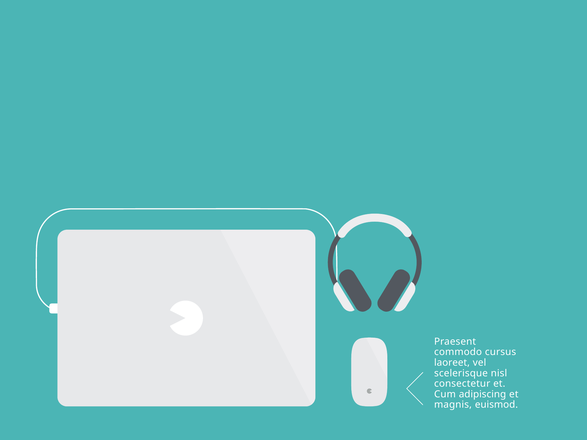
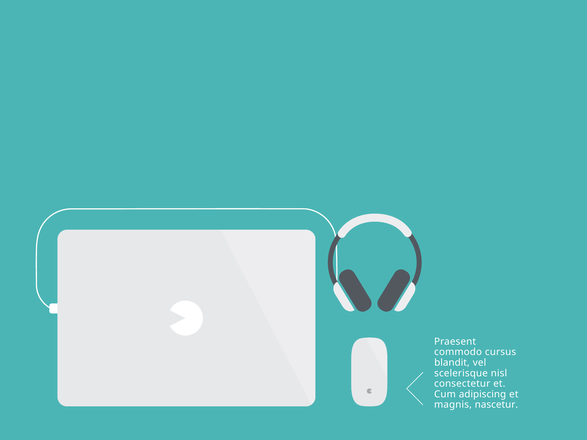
laoreet: laoreet -> blandit
euismod: euismod -> nascetur
